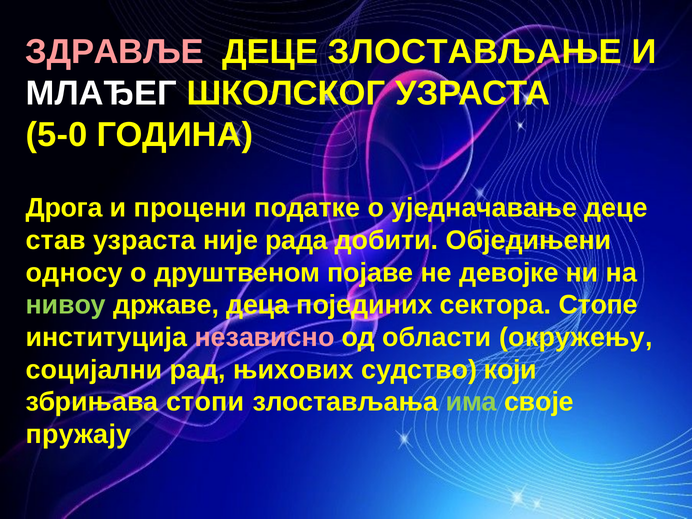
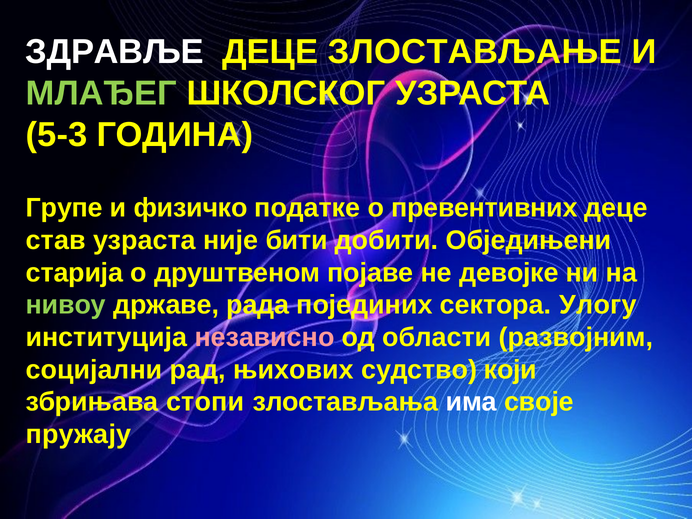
ЗДРАВЉЕ colour: pink -> white
МЛАЂЕГ colour: white -> light green
5-0: 5-0 -> 5-3
Дрога: Дрога -> Групе
процени: процени -> физичко
уједначавање: уједначавање -> превентивних
рада: рада -> бити
односу: односу -> старија
деца: деца -> рада
Стопе: Стопе -> Улогу
окружењу: окружењу -> развојним
има colour: light green -> white
